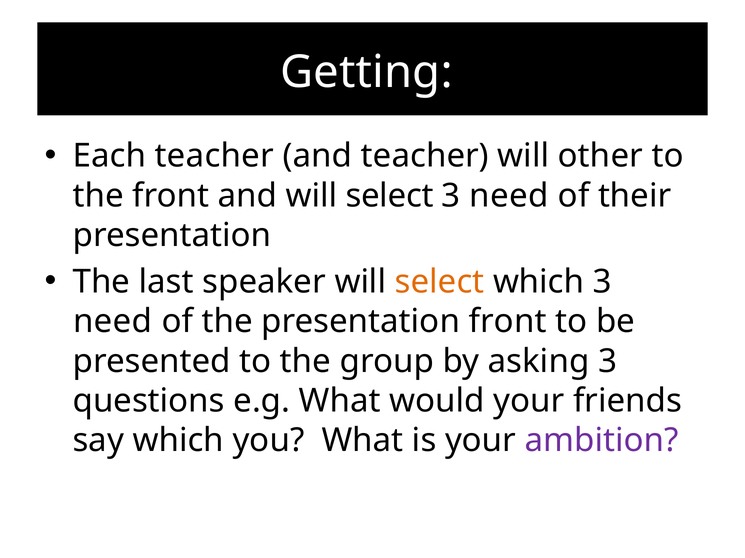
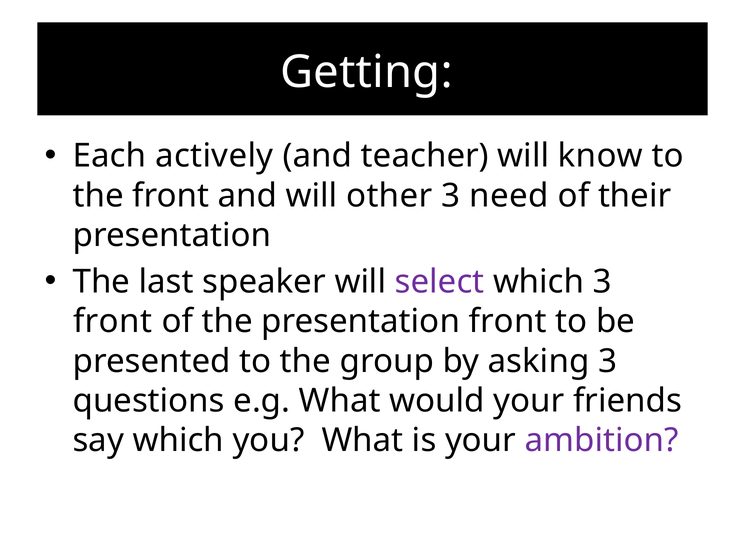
Each teacher: teacher -> actively
other: other -> know
and will select: select -> other
select at (440, 282) colour: orange -> purple
need at (113, 322): need -> front
